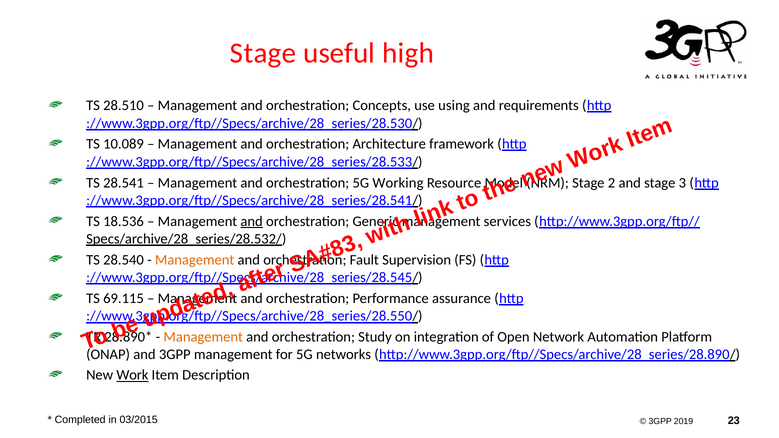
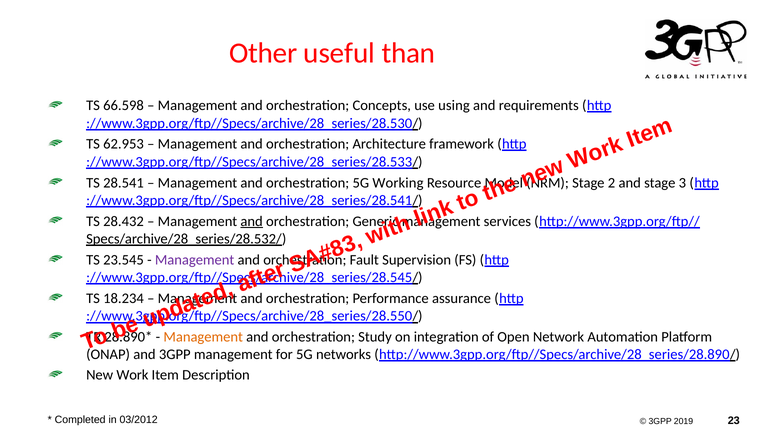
Stage at (263, 53): Stage -> Other
high: high -> than
28.510: 28.510 -> 66.598
10.089: 10.089 -> 62.953
18.536: 18.536 -> 28.432
28.540: 28.540 -> 23.545
Management at (195, 260) colour: orange -> purple
69.115: 69.115 -> 18.234
Work underline: present -> none
03/2015: 03/2015 -> 03/2012
